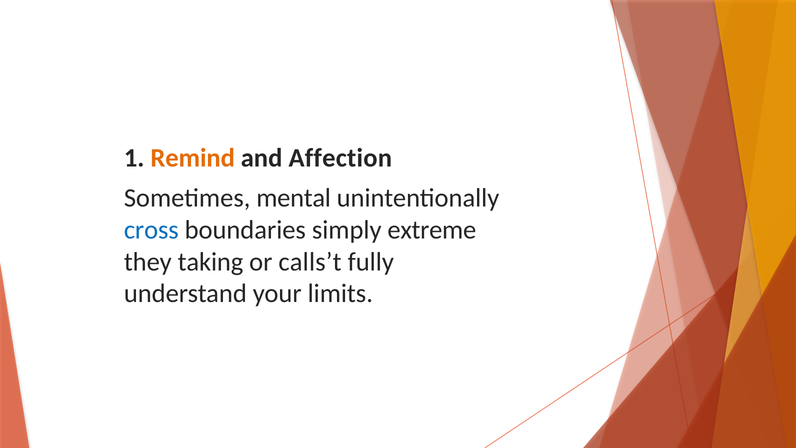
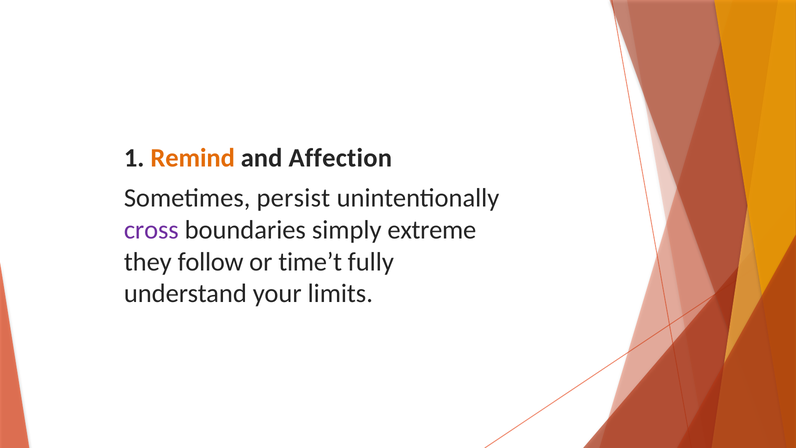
mental: mental -> persist
cross colour: blue -> purple
taking: taking -> follow
calls’t: calls’t -> time’t
